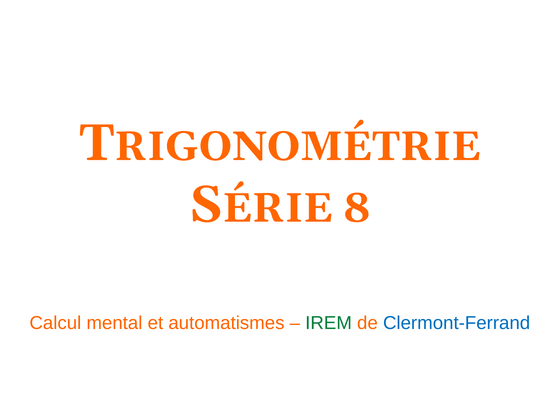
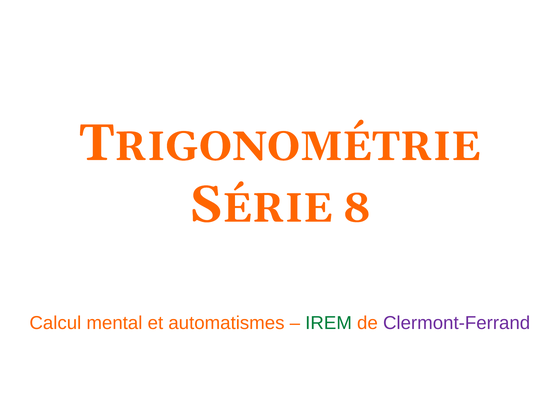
Clermont-Ferrand colour: blue -> purple
